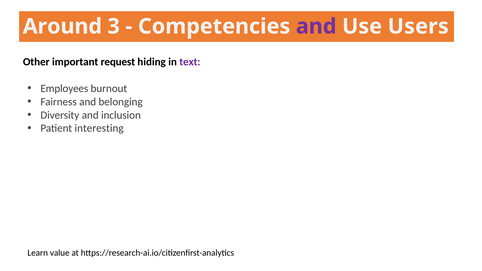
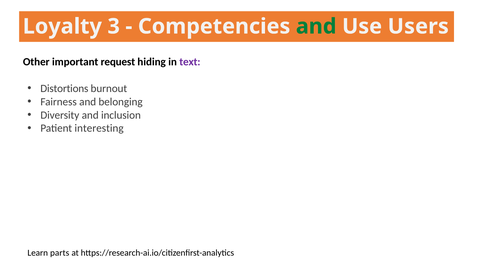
Around: Around -> Loyalty
and at (316, 26) colour: purple -> green
Employees: Employees -> Distortions
value: value -> parts
